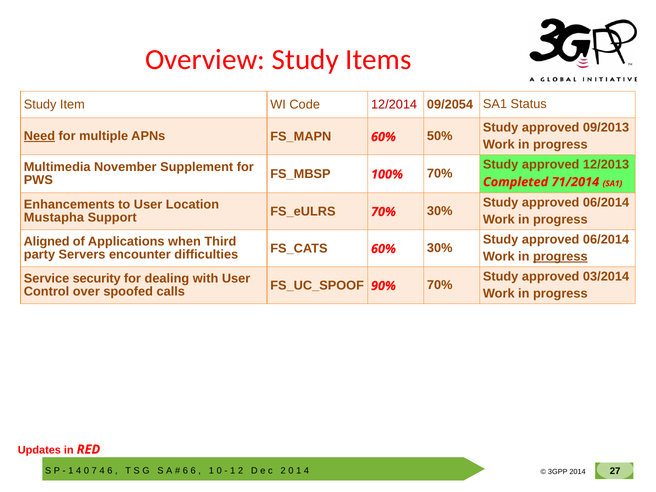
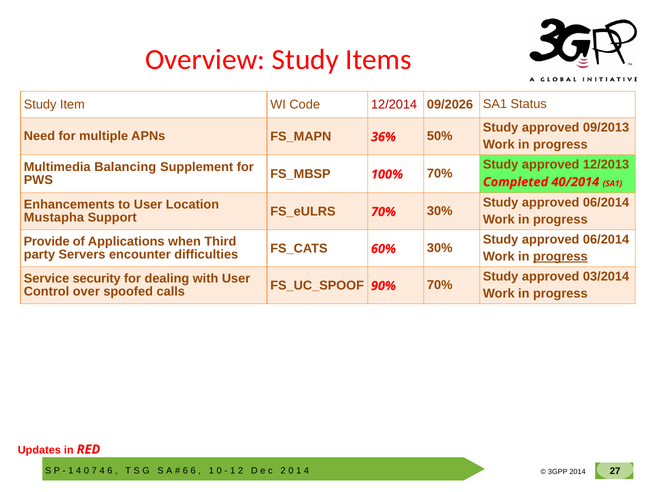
09/2054: 09/2054 -> 09/2026
Need underline: present -> none
60% at (383, 137): 60% -> 36%
November: November -> Balancing
71/2014: 71/2014 -> 40/2014
Aligned: Aligned -> Provide
